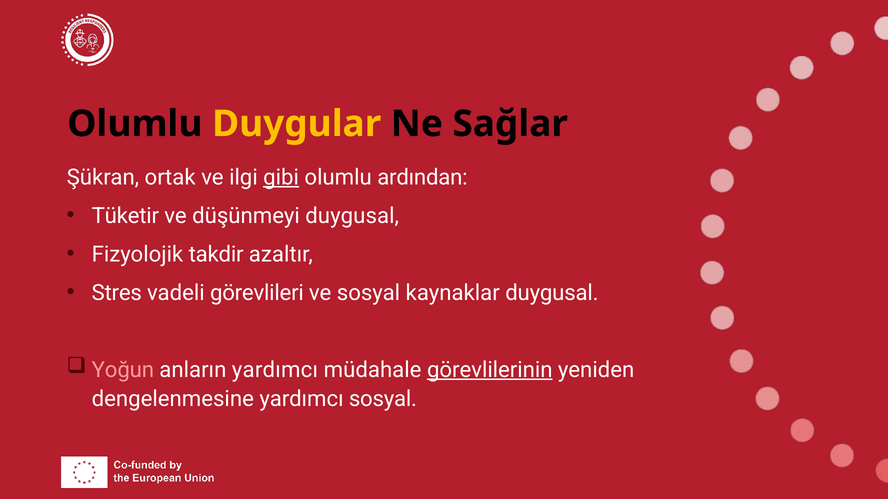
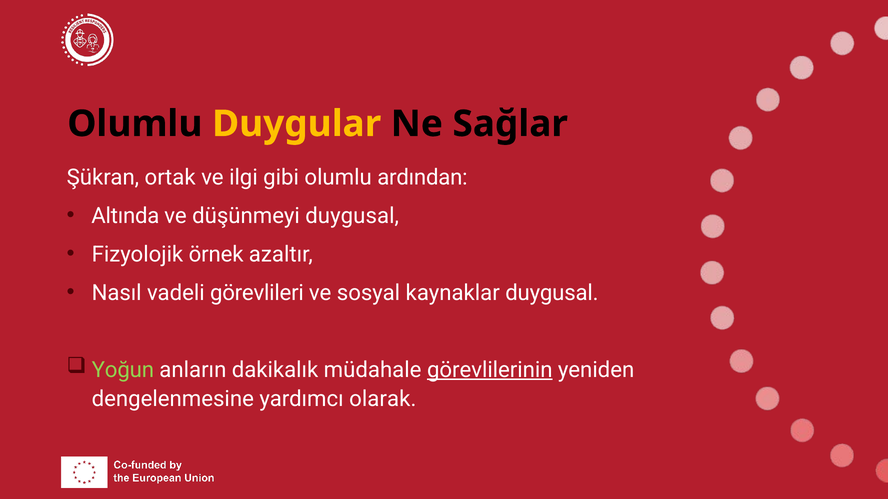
gibi underline: present -> none
Tüketir: Tüketir -> Altında
takdir: takdir -> örnek
Stres: Stres -> Nasıl
Yoğun colour: pink -> light green
anların yardımcı: yardımcı -> dakikalık
yardımcı sosyal: sosyal -> olarak
